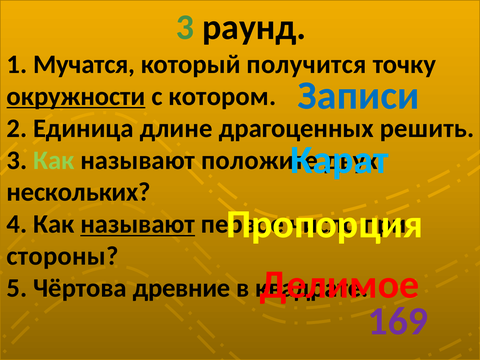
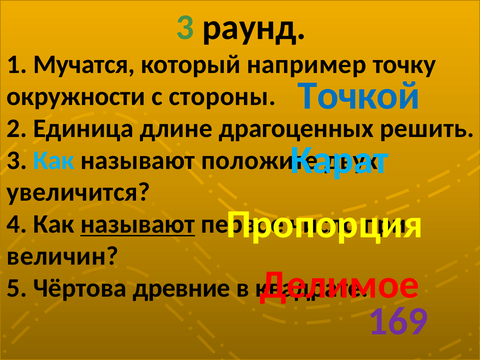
получится: получится -> например
Записи: Записи -> Точкой
окружности underline: present -> none
котором: котором -> стороны
Как at (54, 160) colour: light green -> light blue
нескольких: нескольких -> увеличится
стороны: стороны -> величин
